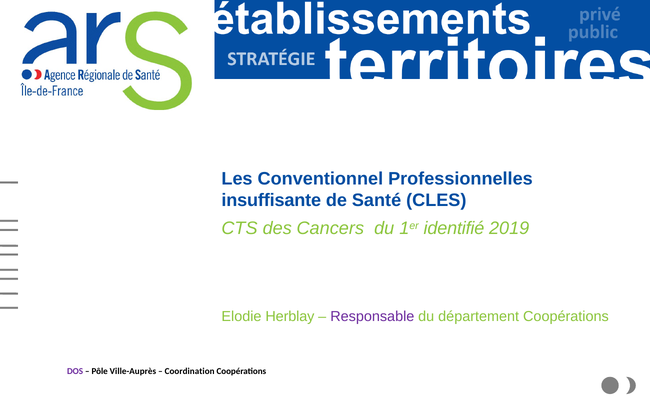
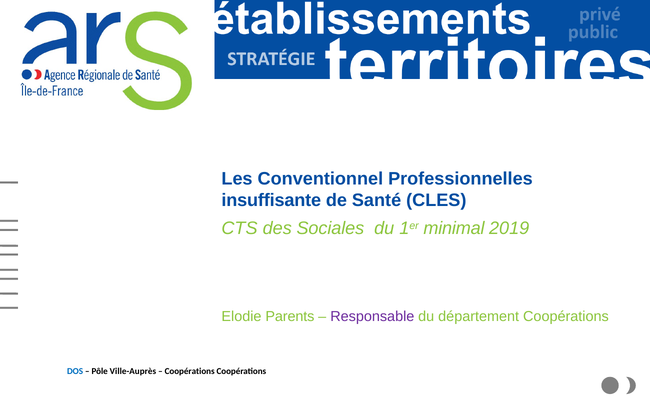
Cancers: Cancers -> Sociales
identifié: identifié -> minimal
Herblay: Herblay -> Parents
DOS colour: purple -> blue
Coordination at (190, 372): Coordination -> Coopérations
